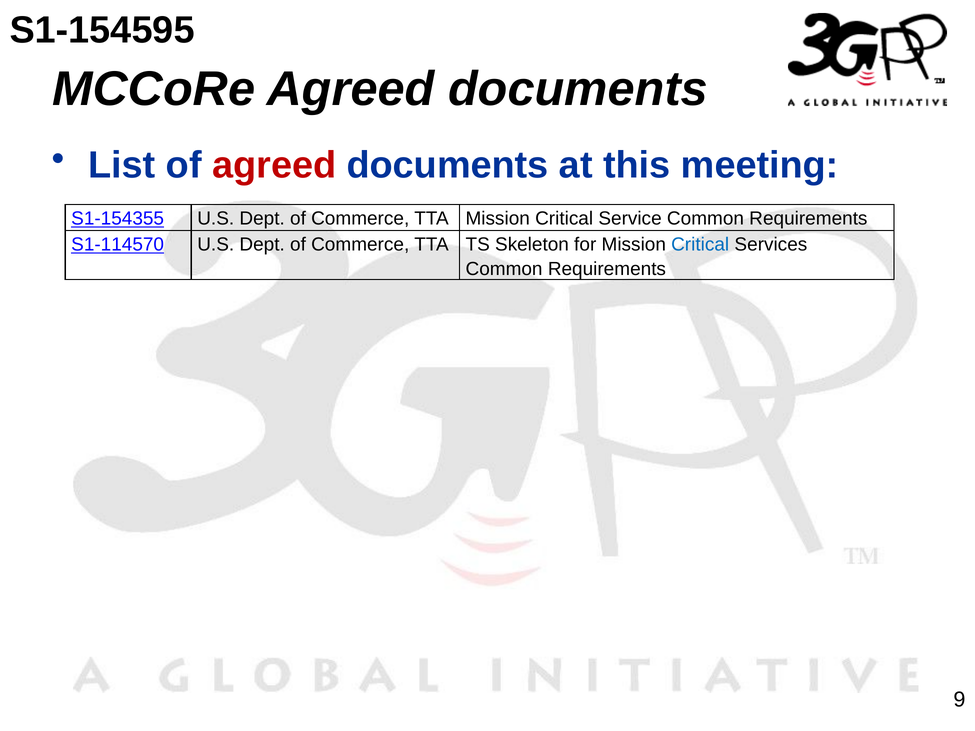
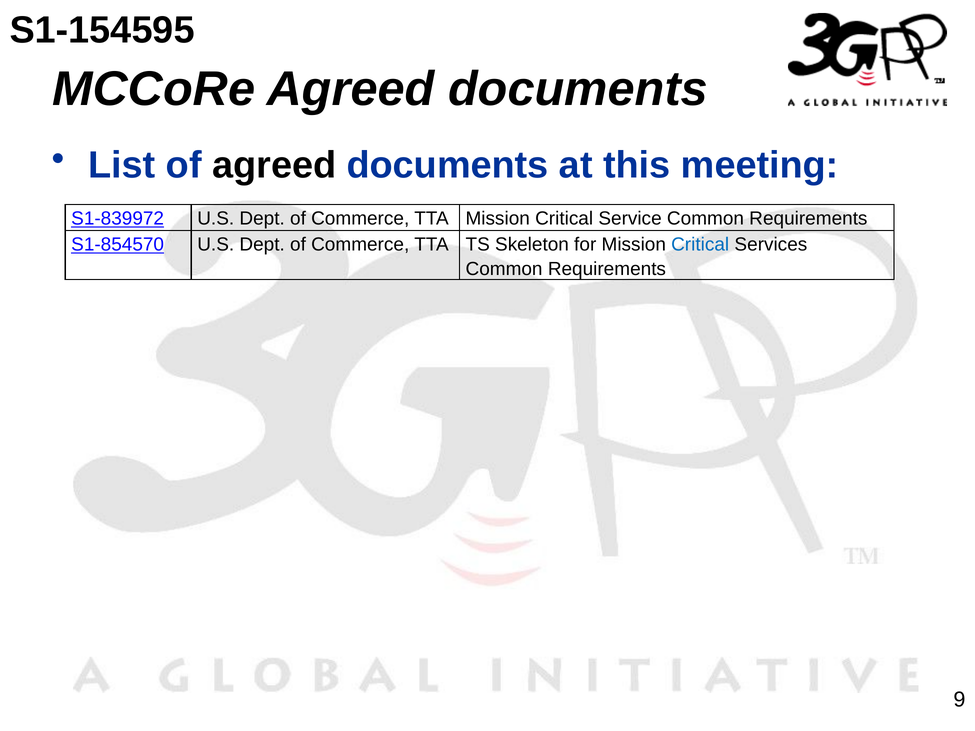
agreed at (274, 165) colour: red -> black
S1-154355: S1-154355 -> S1-839972
S1-114570: S1-114570 -> S1-854570
